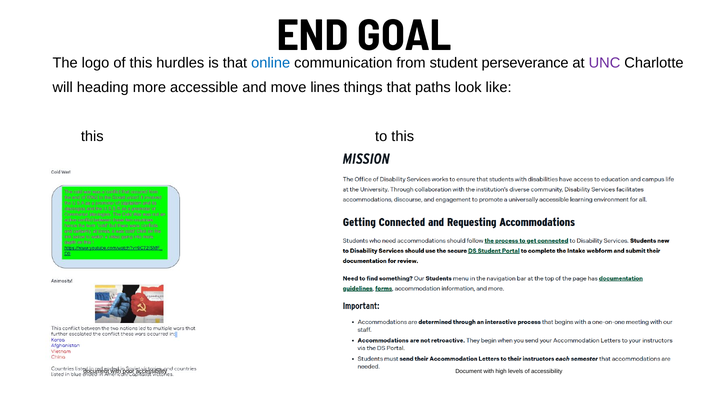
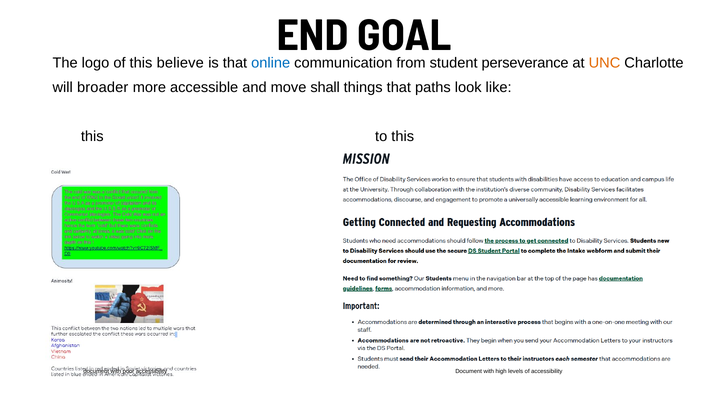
hurdles: hurdles -> believe
UNC colour: purple -> orange
heading: heading -> broader
lines: lines -> shall
